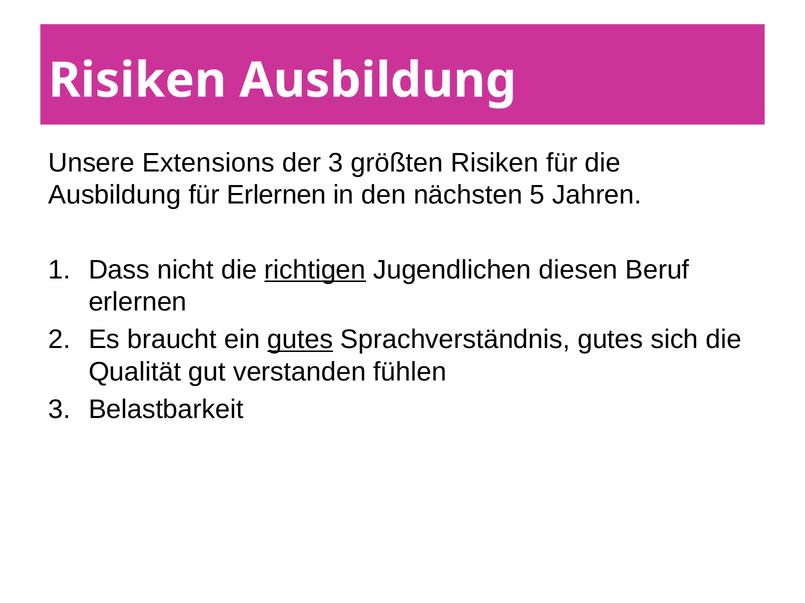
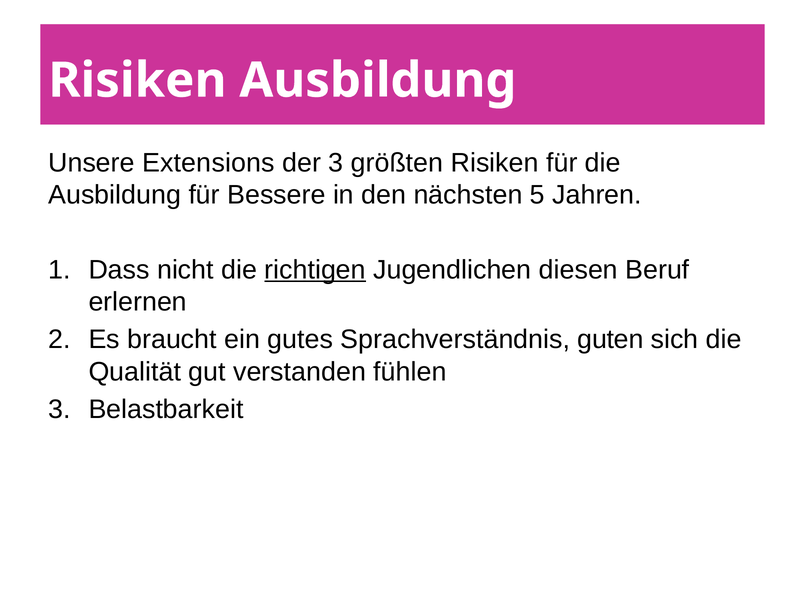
für Erlernen: Erlernen -> Bessere
gutes at (300, 340) underline: present -> none
Sprachverständnis gutes: gutes -> guten
